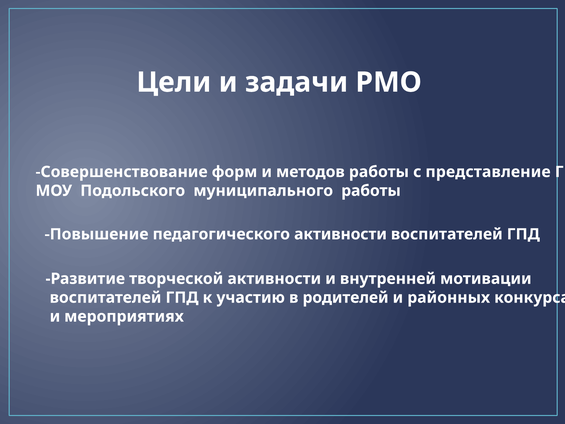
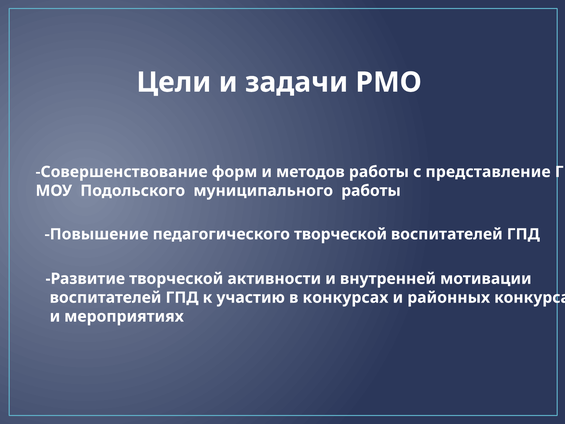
педагогического активности: активности -> творческой
в родителей: родителей -> конкурсах
